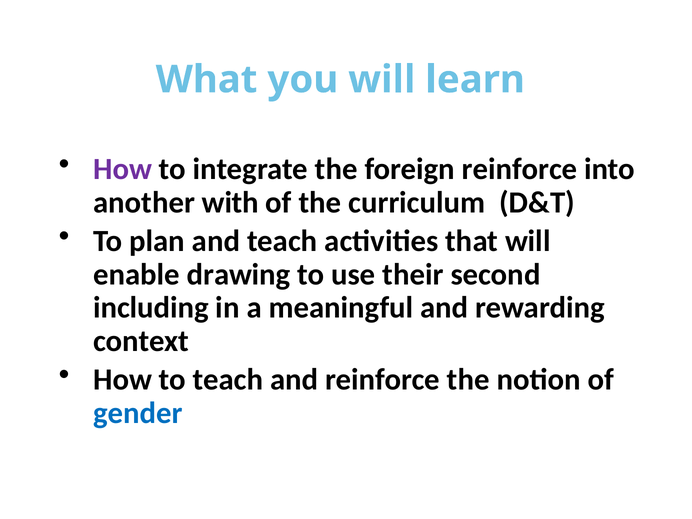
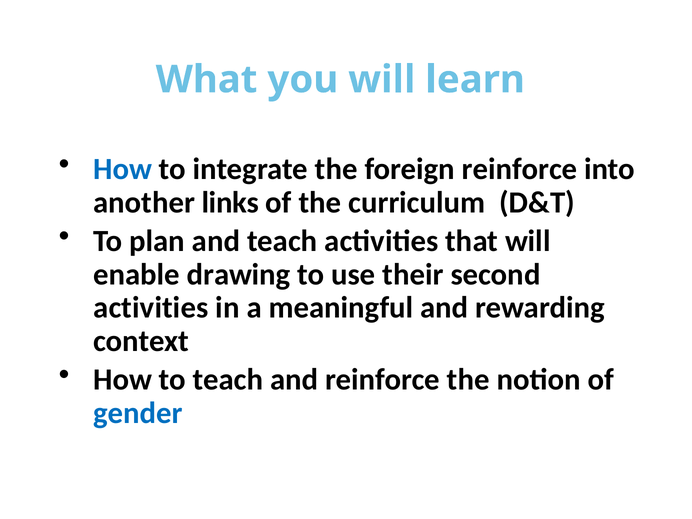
How at (123, 169) colour: purple -> blue
with: with -> links
including at (151, 308): including -> activities
